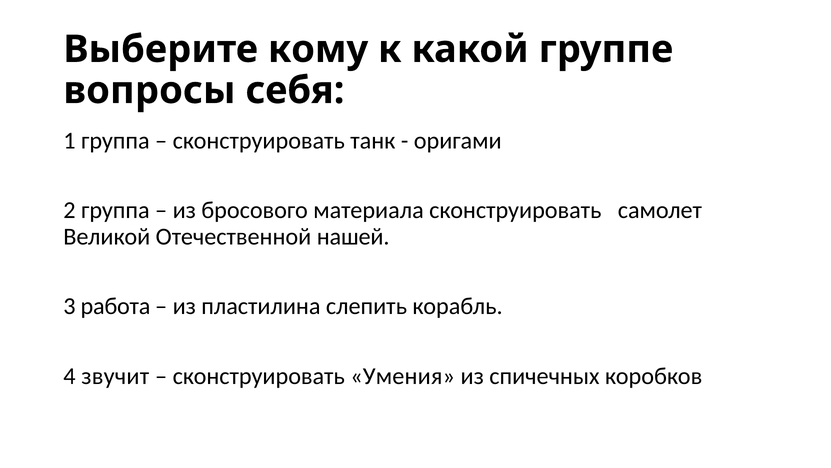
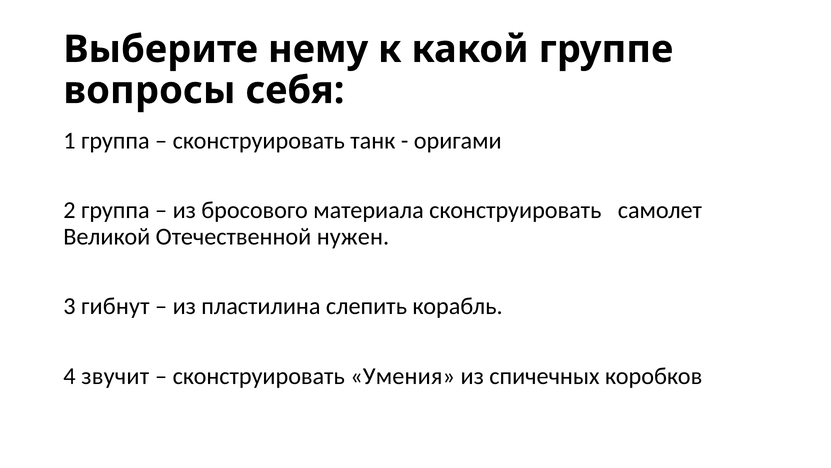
кому: кому -> нему
нашей: нашей -> нужен
работа: работа -> гибнут
